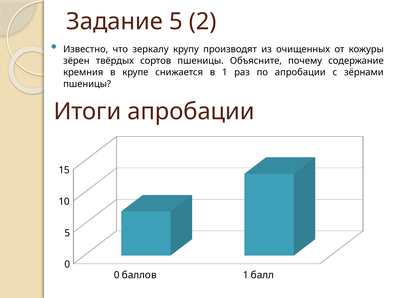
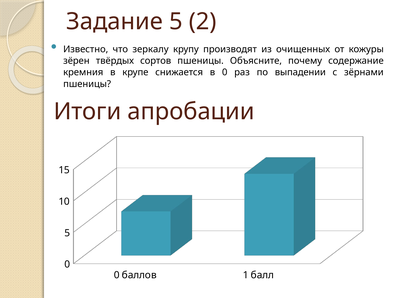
в 1: 1 -> 0
по апробации: апробации -> выпадении
